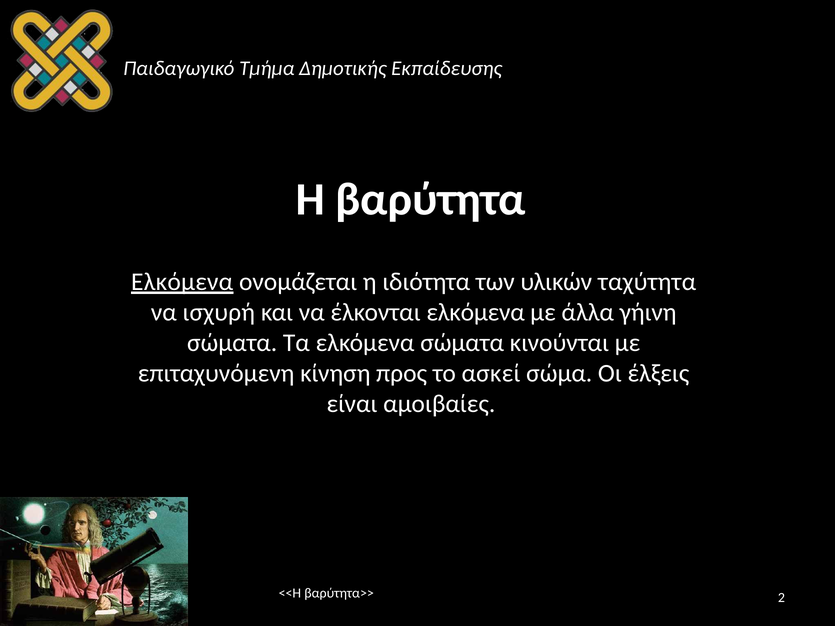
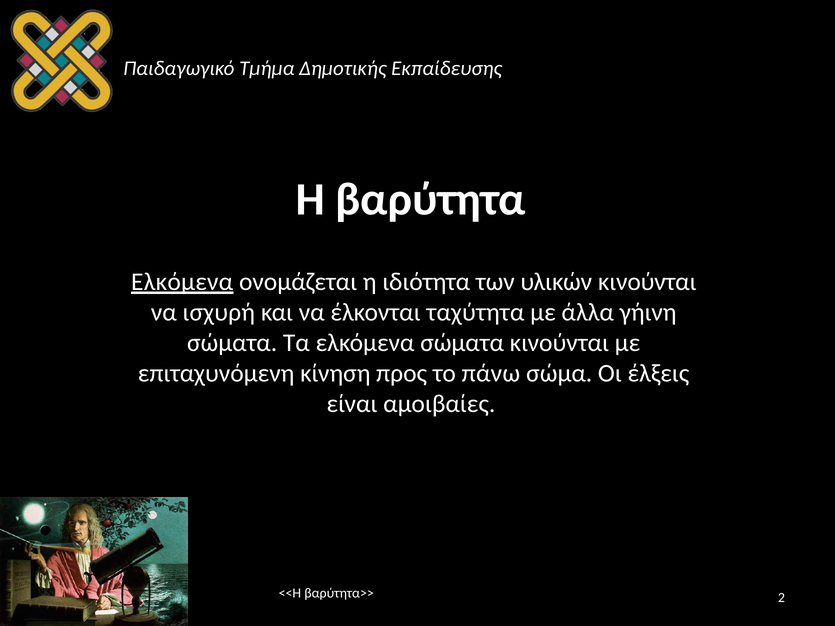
υλικών ταχύτητα: ταχύτητα -> κινούνται
έλκονται ελκόμενα: ελκόμενα -> ταχύτητα
ασκεί: ασκεί -> πάνω
